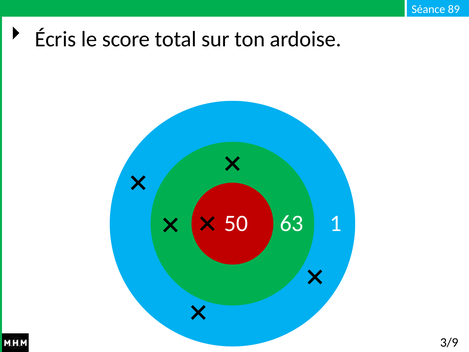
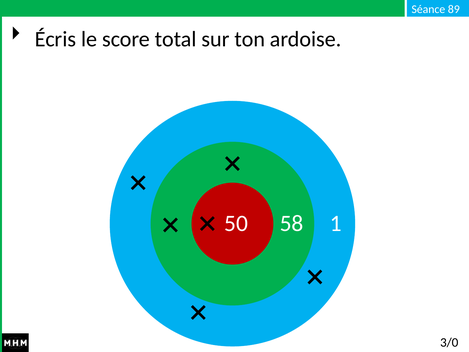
63: 63 -> 58
3/9: 3/9 -> 3/0
